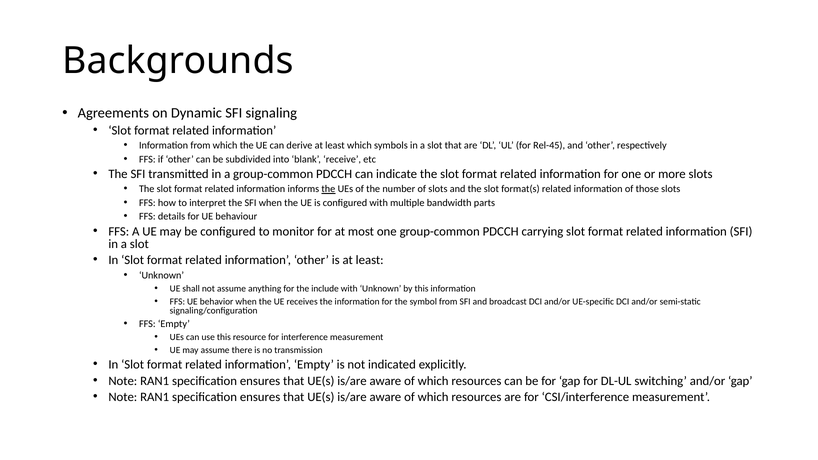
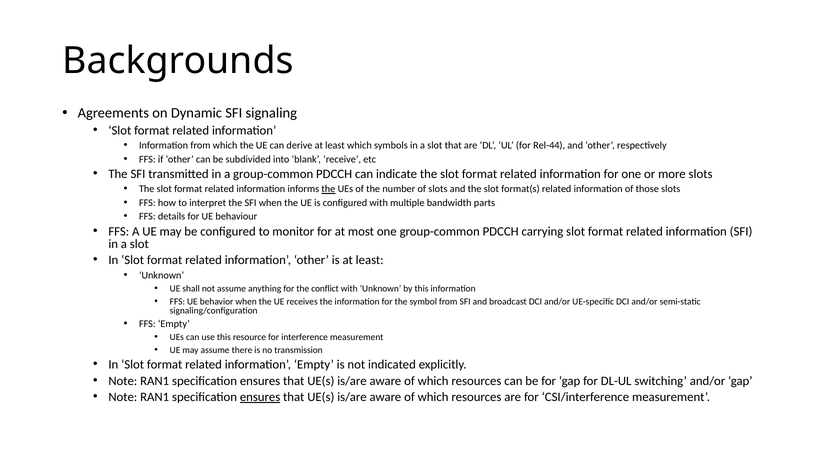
Rel-45: Rel-45 -> Rel-44
include: include -> conflict
ensures at (260, 397) underline: none -> present
